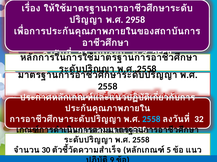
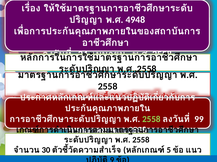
2958: 2958 -> 4948
2558 at (151, 120) colour: light blue -> light green
32: 32 -> 99
